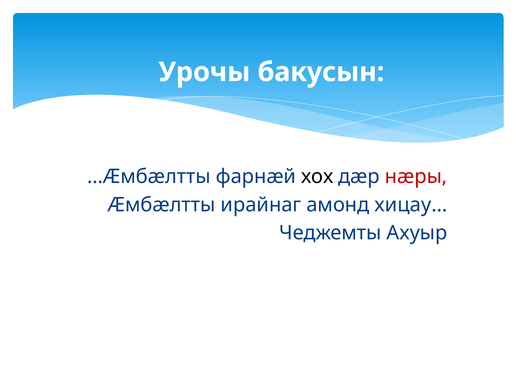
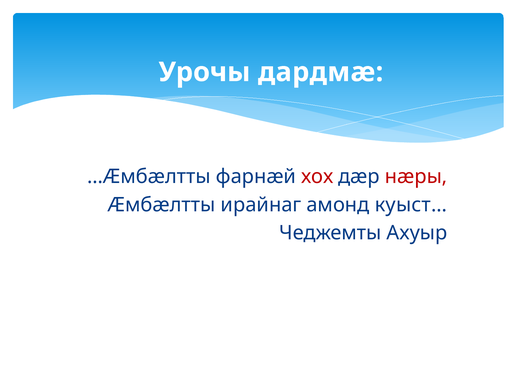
бакусын: бакусын -> дардмæ
хох colour: black -> red
хицау…: хицау… -> куыст…
